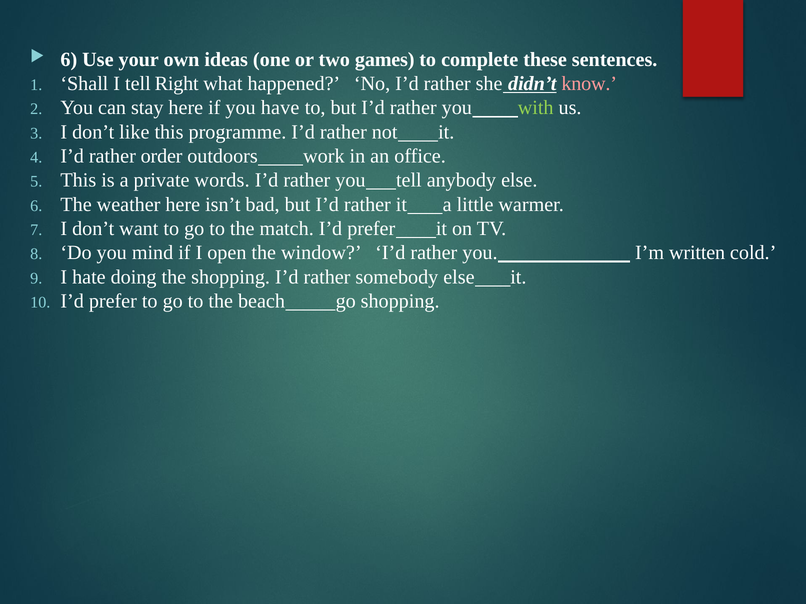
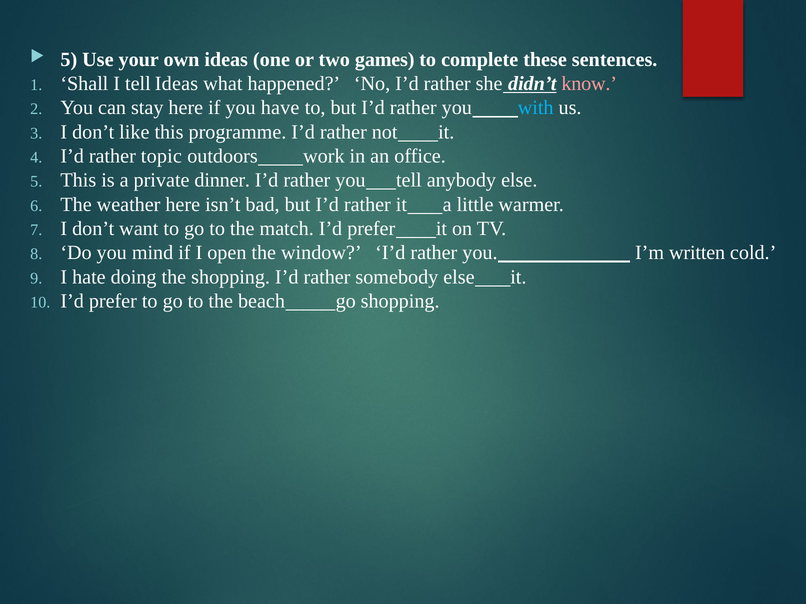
6 at (69, 60): 6 -> 5
tell Right: Right -> Ideas
with colour: light green -> light blue
order: order -> topic
words: words -> dinner
